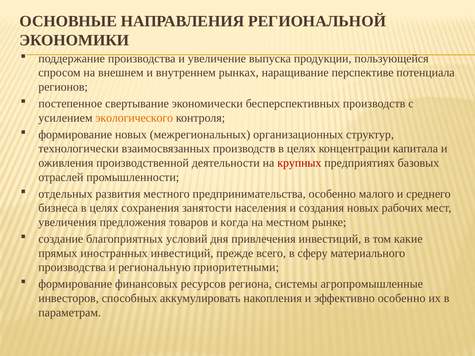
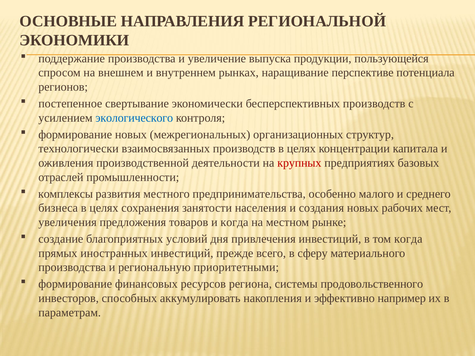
экологического colour: orange -> blue
отдельных: отдельных -> комплексы
том какие: какие -> когда
агропромышленные: агропромышленные -> продовольственного
эффективно особенно: особенно -> например
